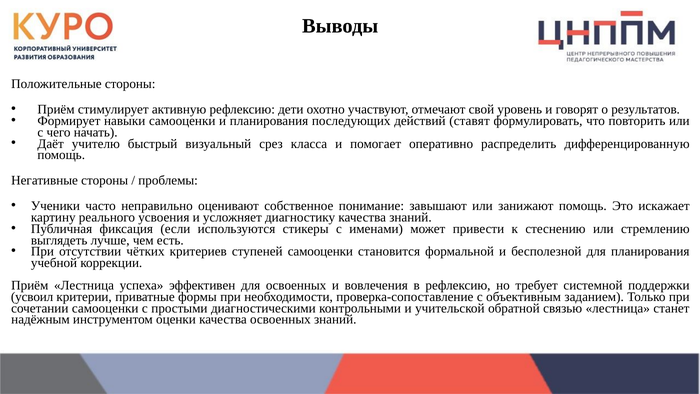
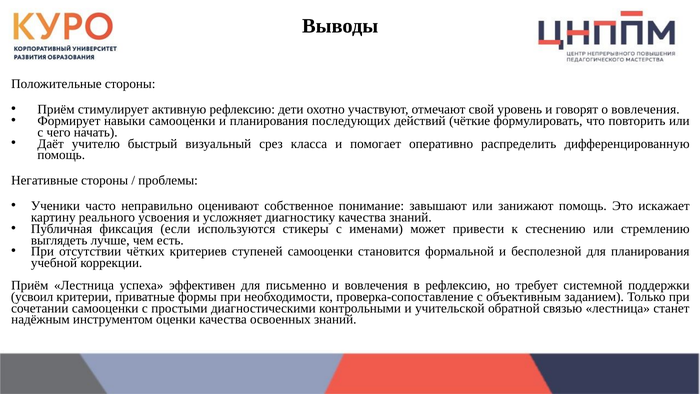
о результатов: результатов -> вовлечения
ставят: ставят -> чёткие
для освоенных: освоенных -> письменно
